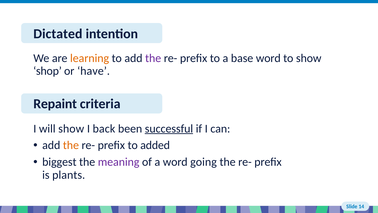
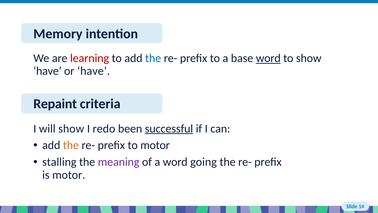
Dictated: Dictated -> Memory
learning colour: orange -> red
the at (153, 58) colour: purple -> blue
word at (268, 58) underline: none -> present
shop at (47, 71): shop -> have
back: back -> redo
to added: added -> motor
biggest: biggest -> stalling
is plants: plants -> motor
